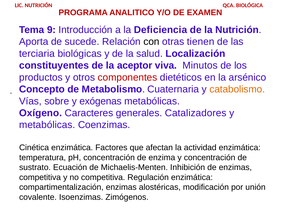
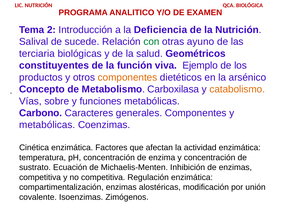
9: 9 -> 2
Aporta: Aporta -> Salival
con colour: black -> green
tienen: tienen -> ayuno
Localización: Localización -> Geométricos
aceptor: aceptor -> función
Minutos: Minutos -> Ejemplo
componentes at (128, 77) colour: red -> orange
Cuaternaria: Cuaternaria -> Carboxilasa
exógenas: exógenas -> funciones
Oxígeno: Oxígeno -> Carbono
generales Catalizadores: Catalizadores -> Componentes
